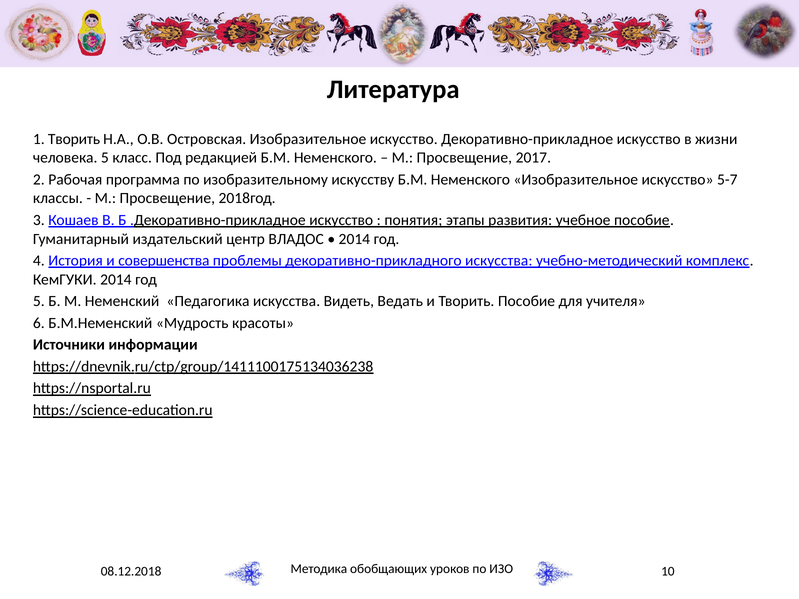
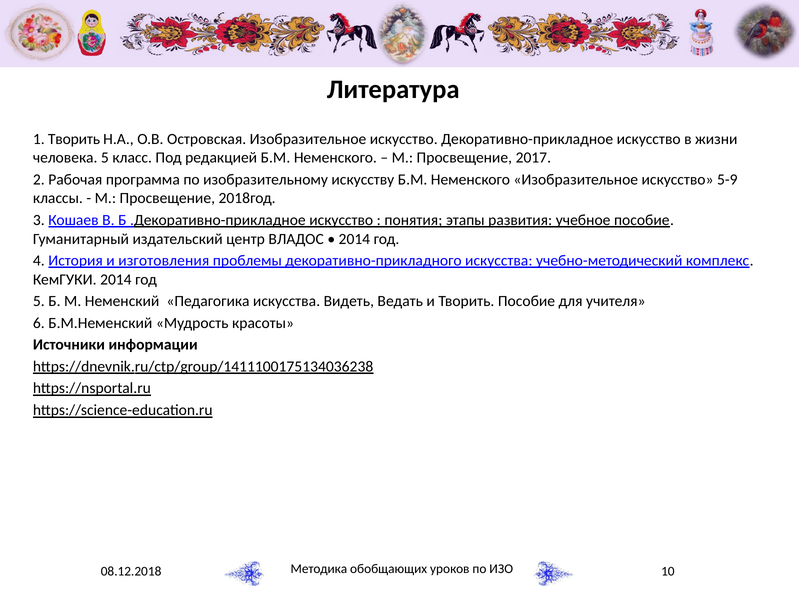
5-7: 5-7 -> 5-9
совершенства: совершенства -> изготовления
